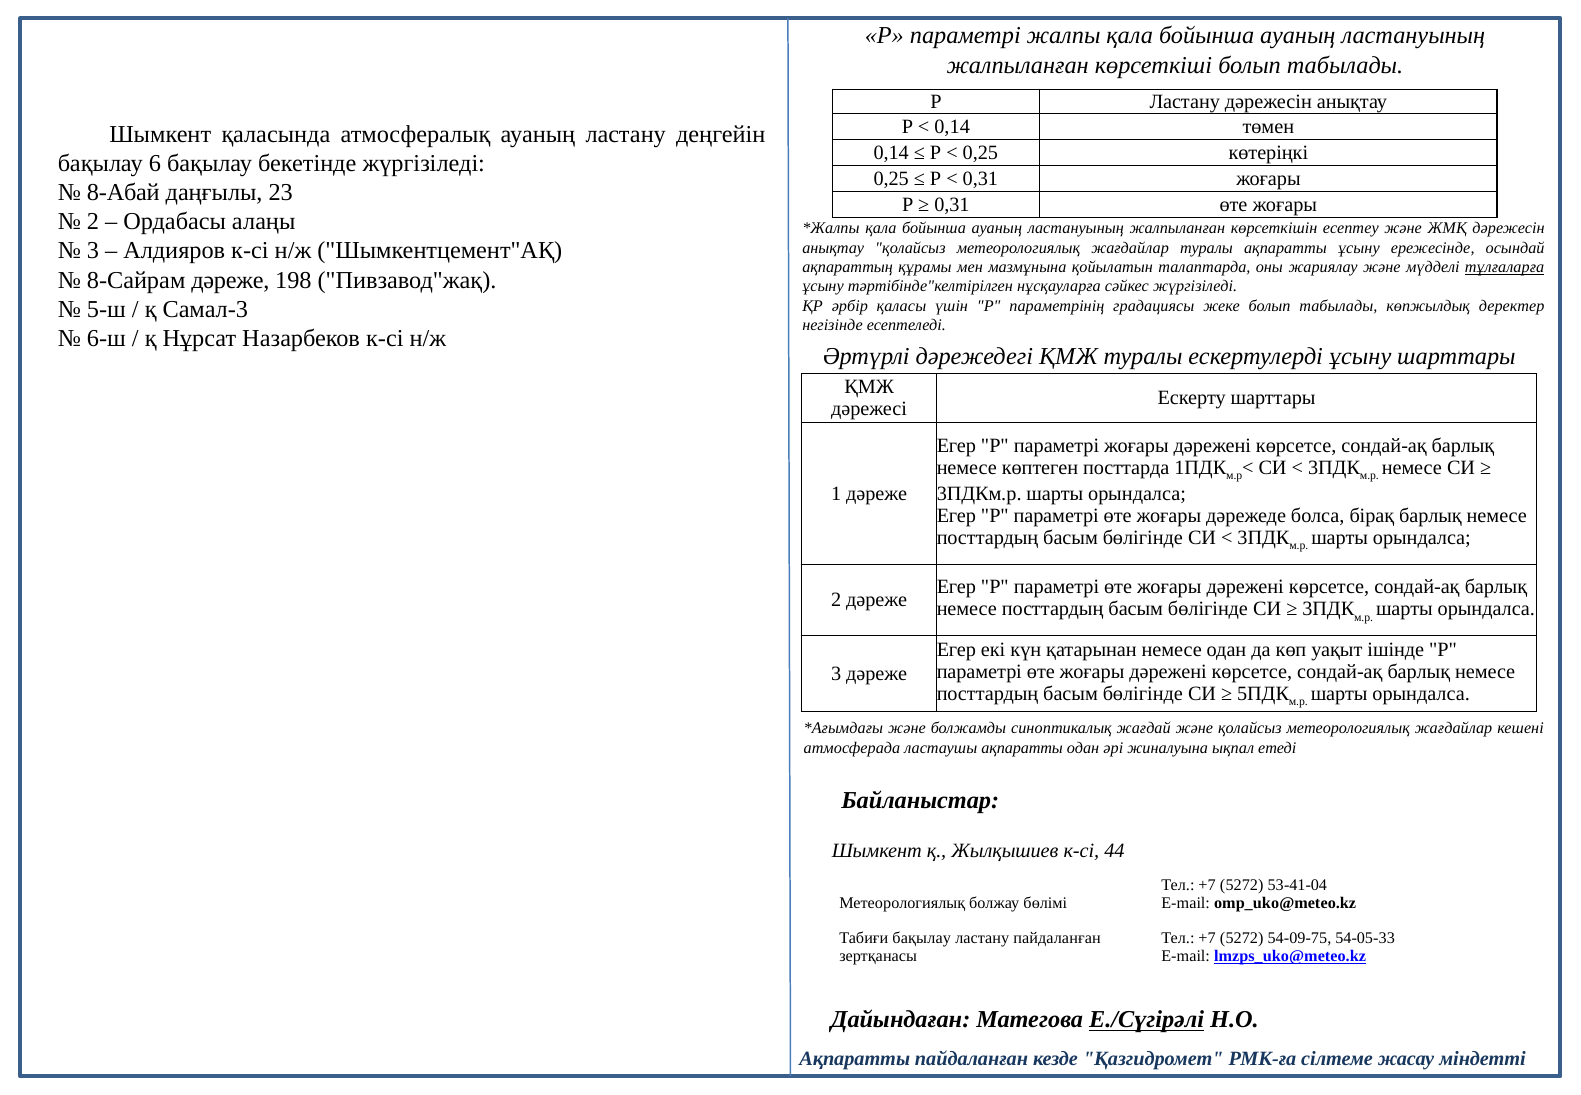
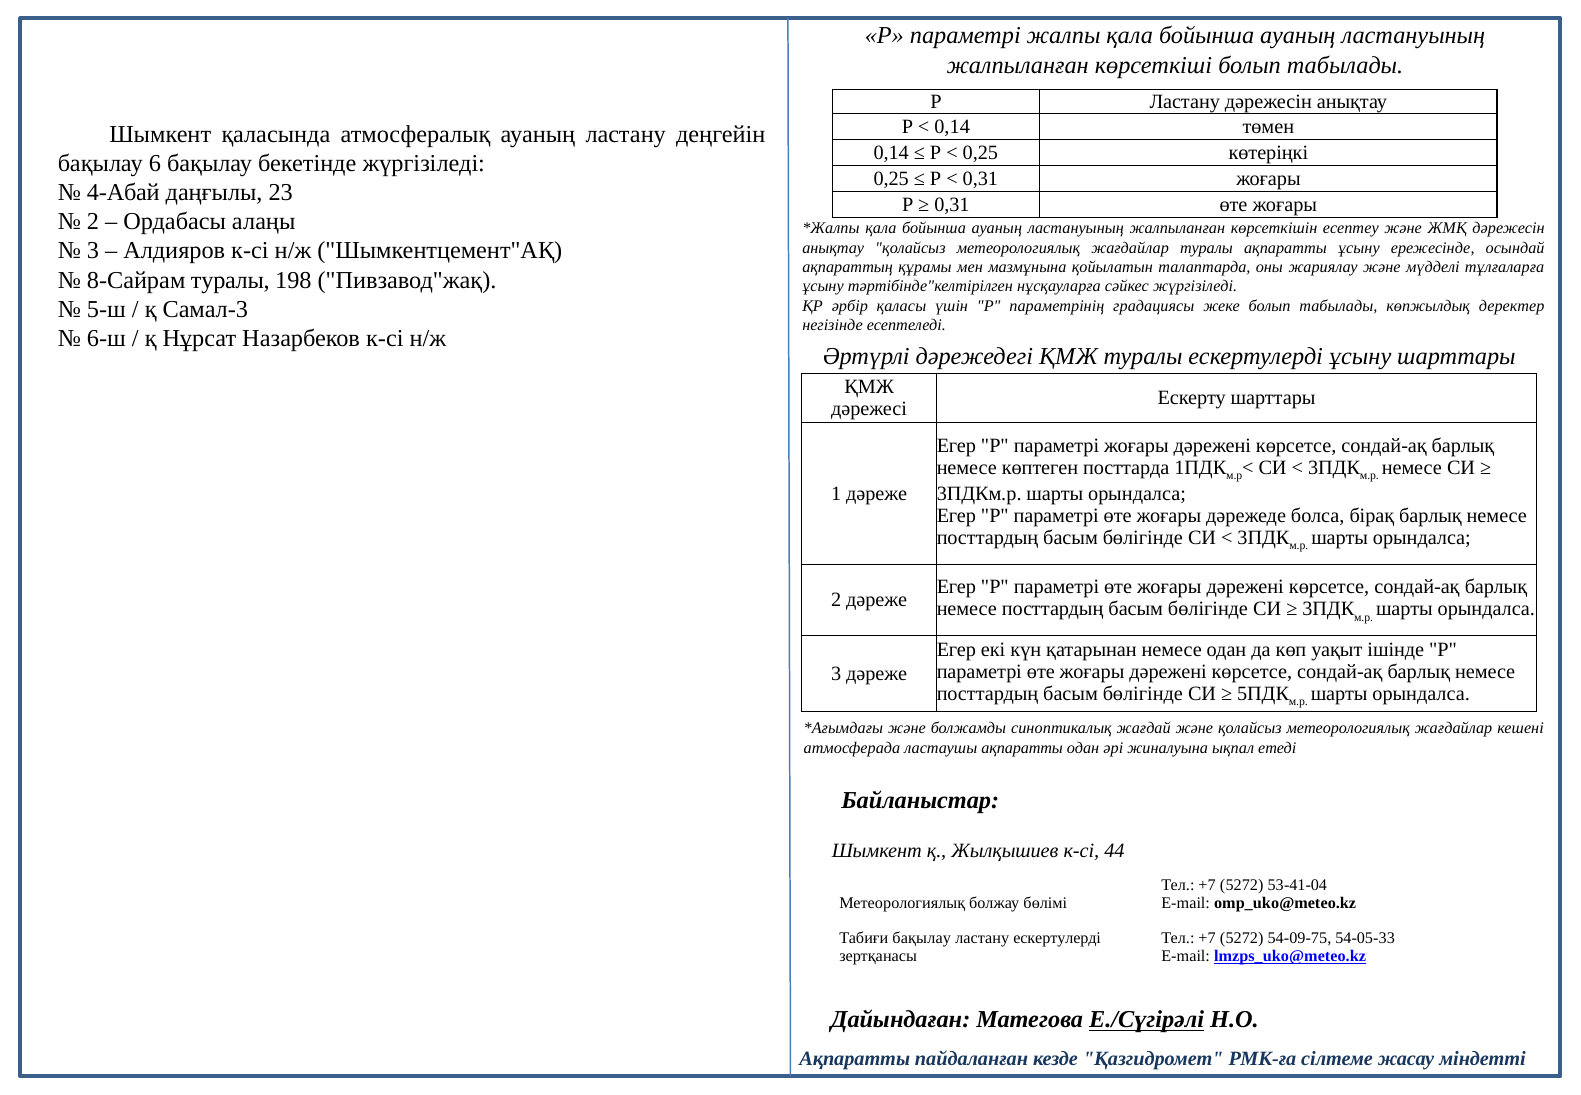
8-Абай: 8-Абай -> 4-Абай
тұлғаларға underline: present -> none
8-Сайрам дәреже: дәреже -> туралы
ластану пайдаланған: пайдаланған -> ескертулерді
